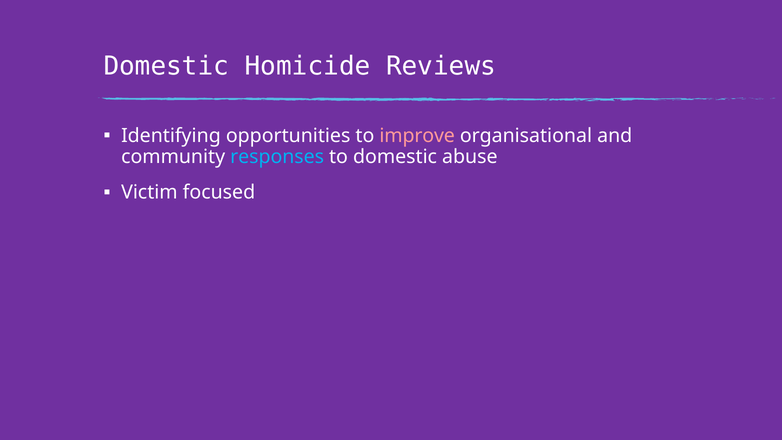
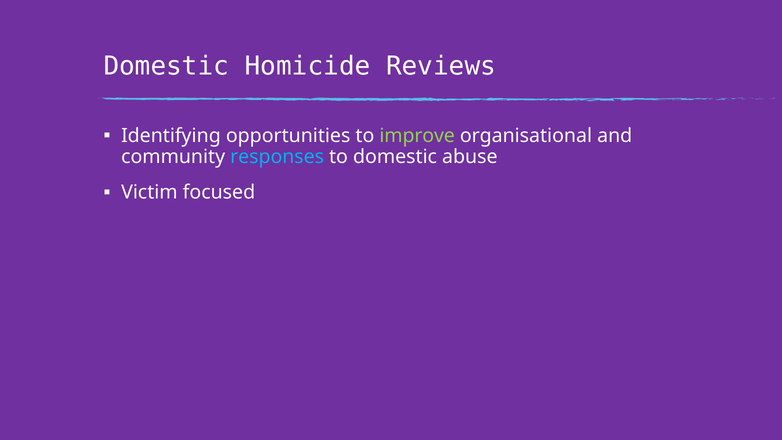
improve colour: pink -> light green
